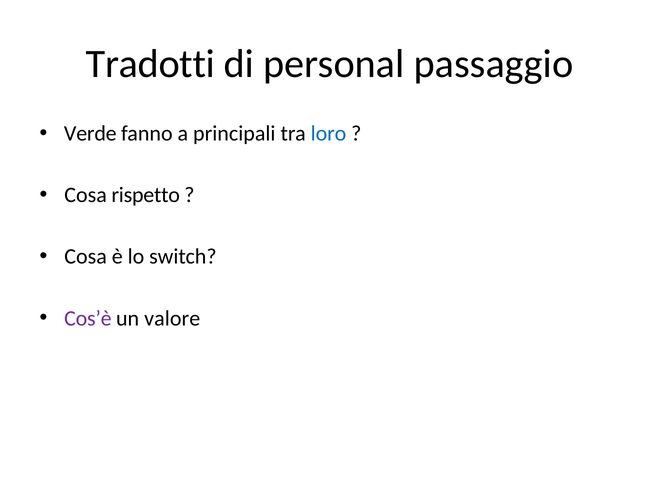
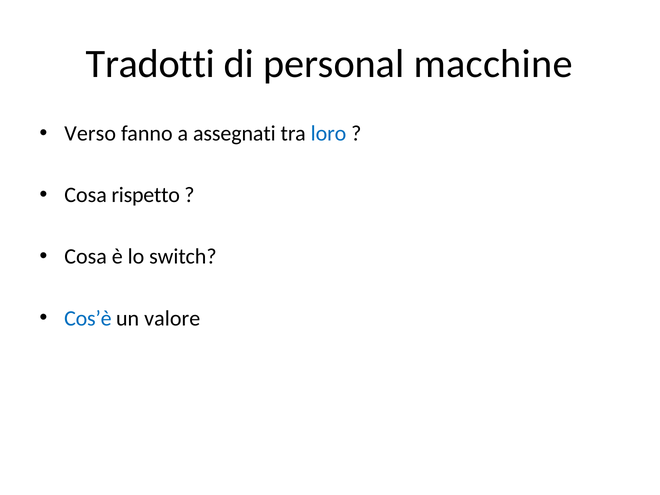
passaggio: passaggio -> macchine
Verde: Verde -> Verso
principali: principali -> assegnati
Cos’è colour: purple -> blue
